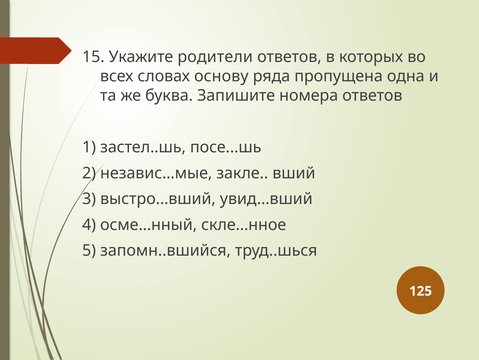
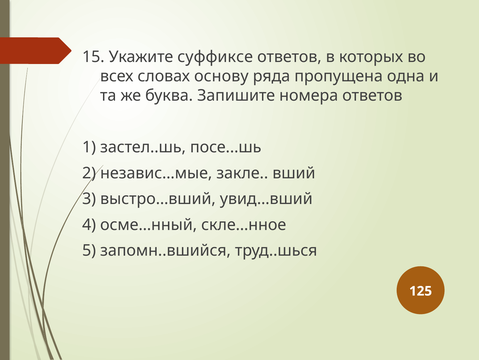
родители: родители -> суффиксе
